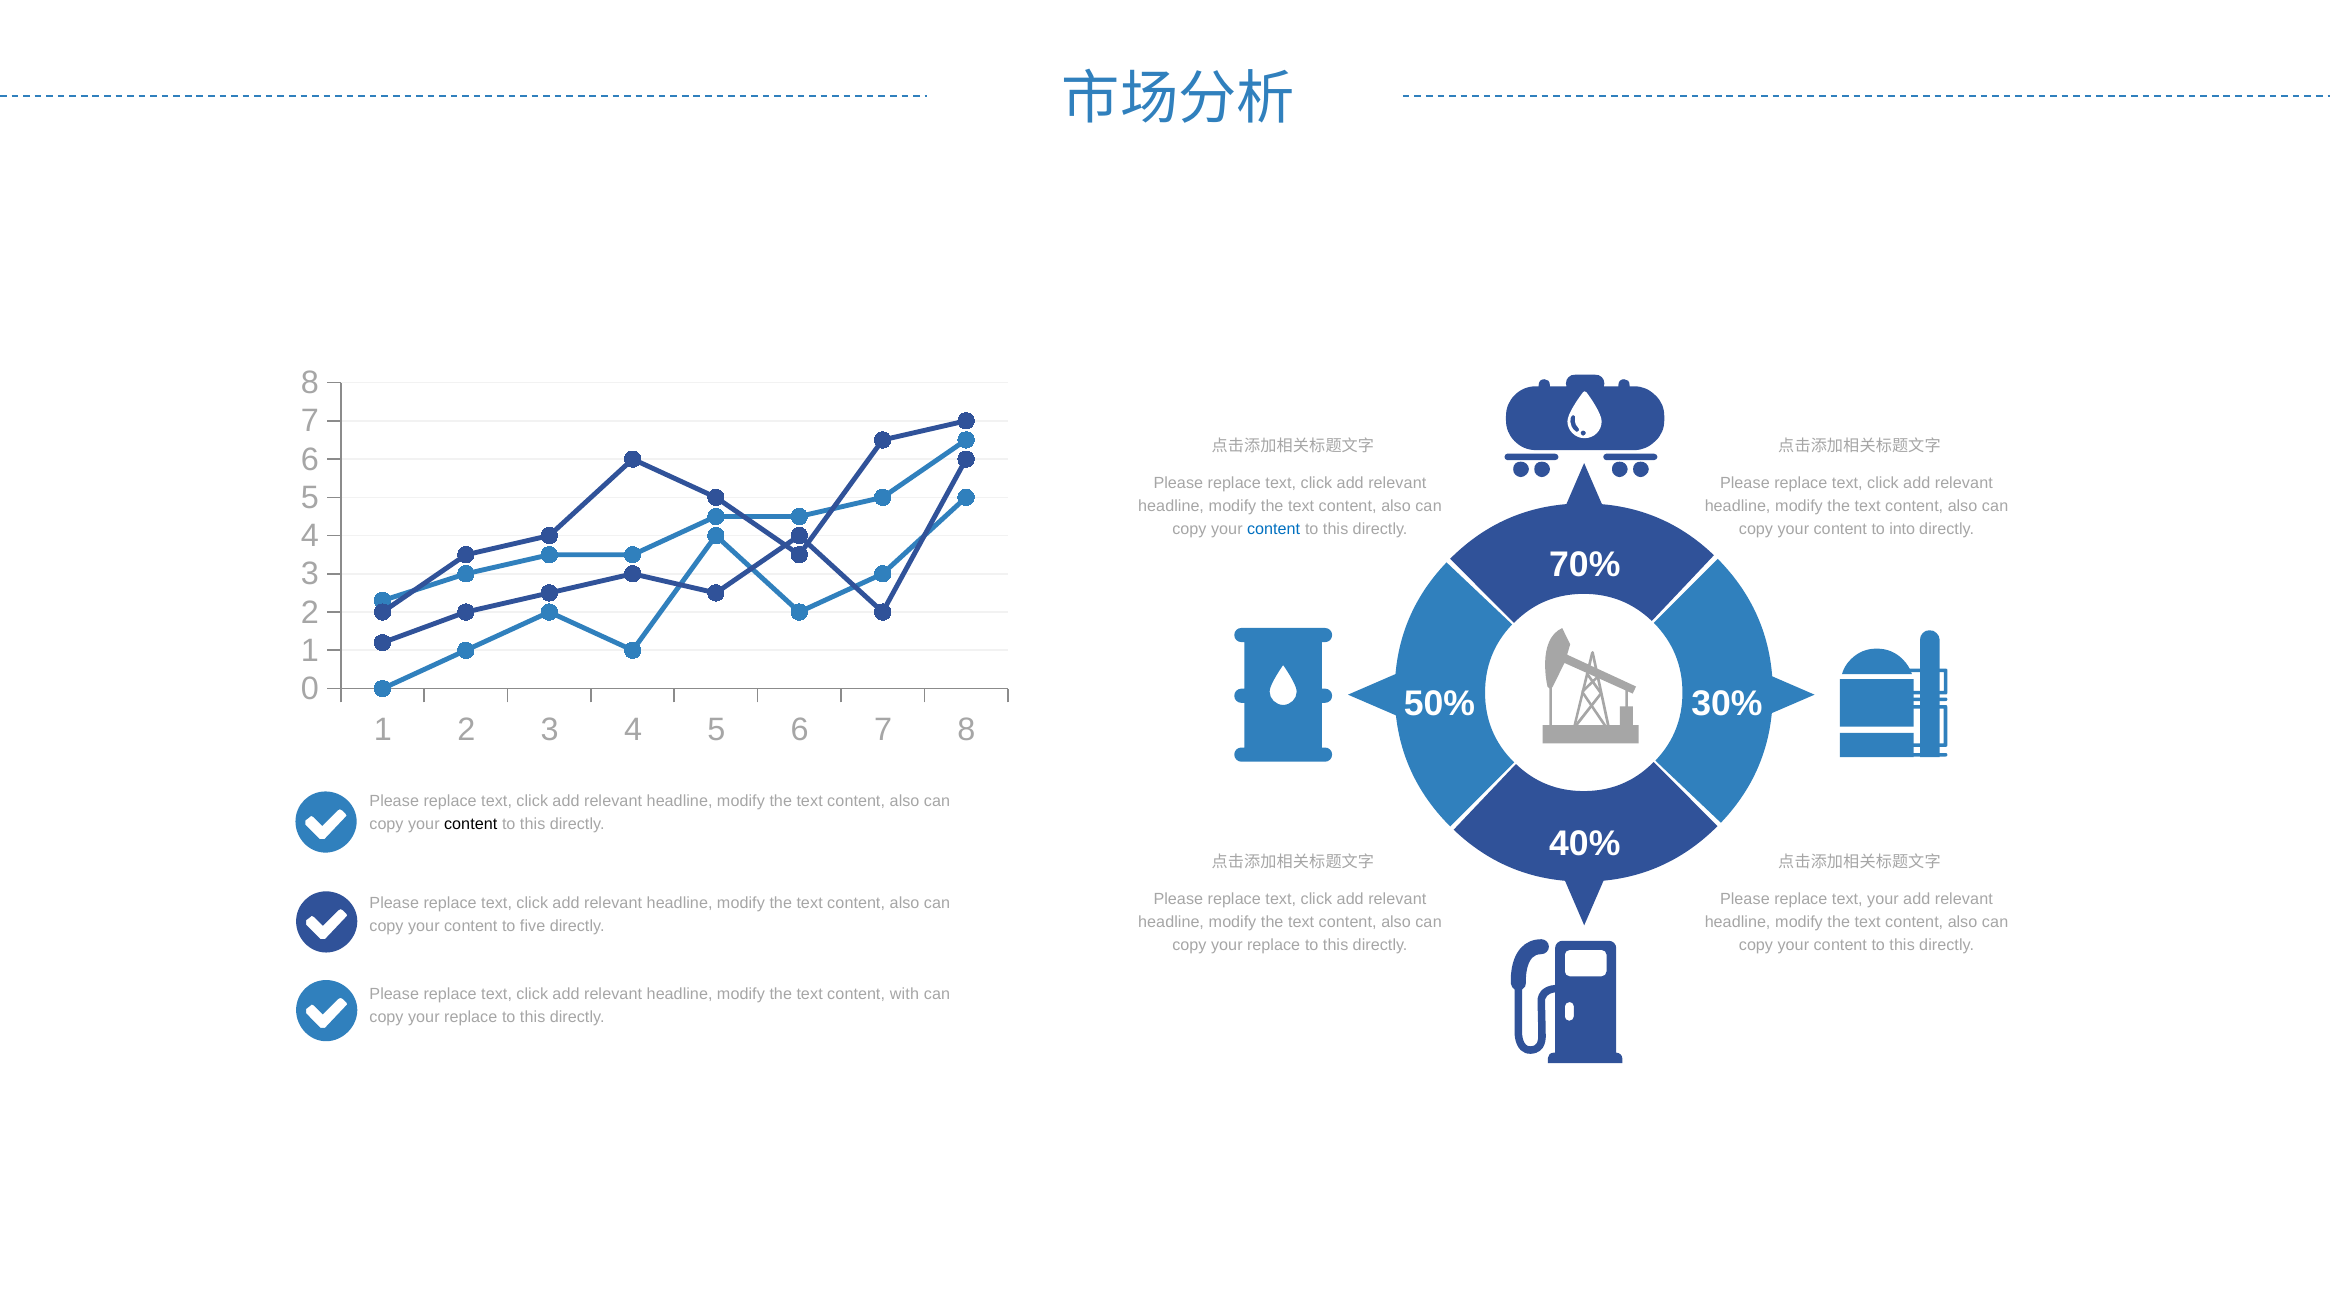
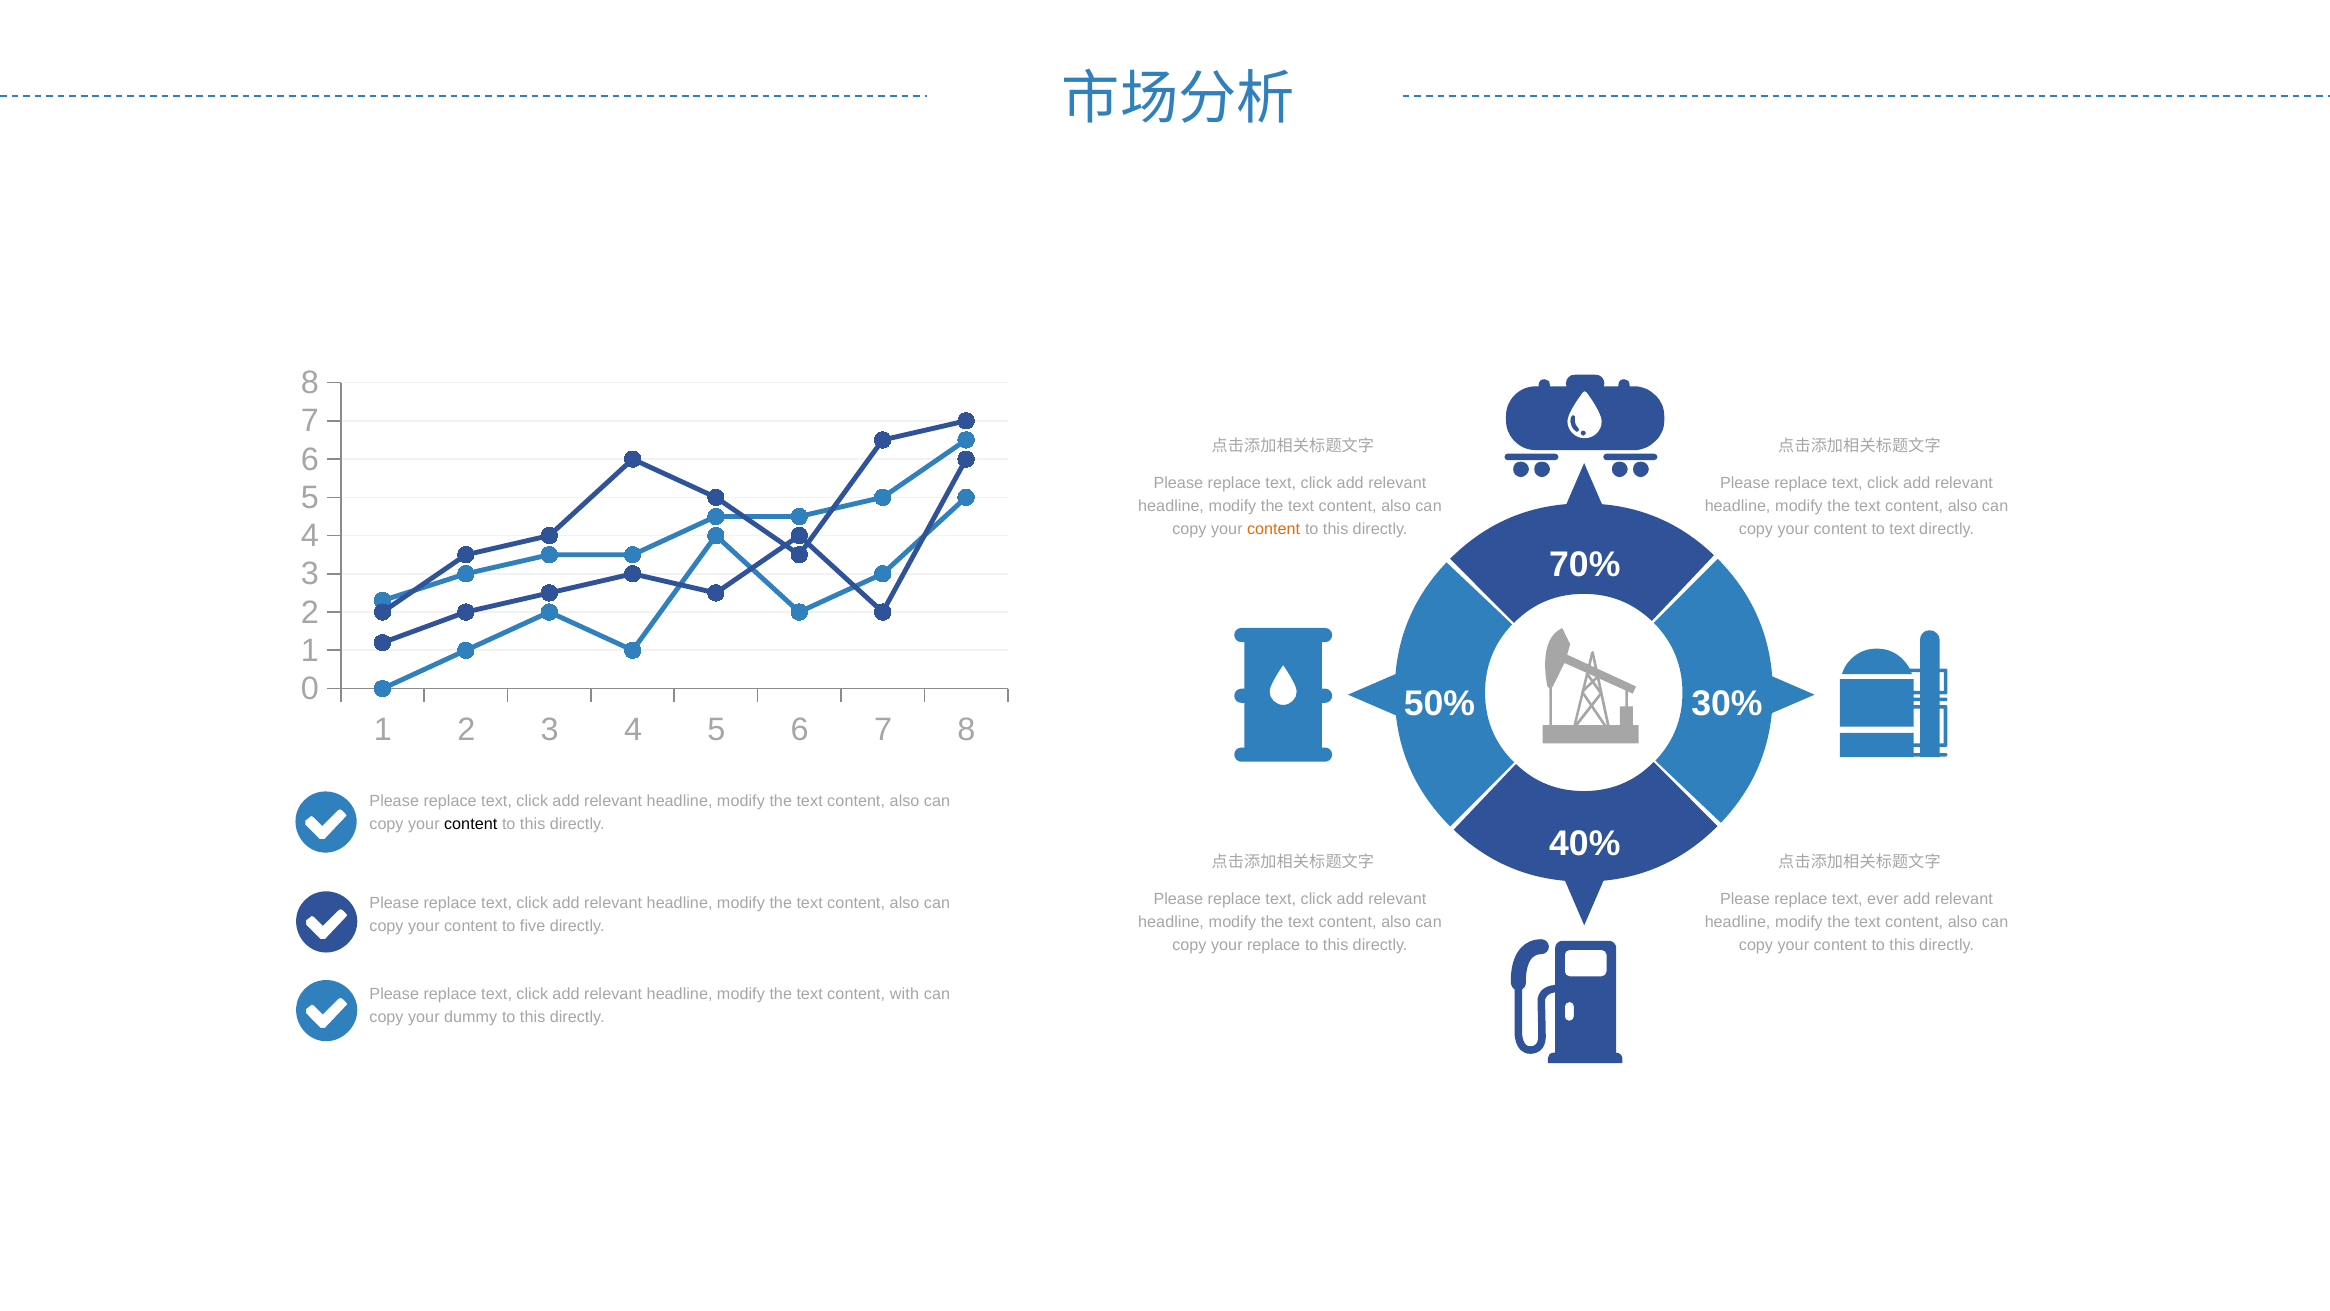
content at (1274, 529) colour: blue -> orange
to into: into -> text
text your: your -> ever
replace at (471, 1017): replace -> dummy
